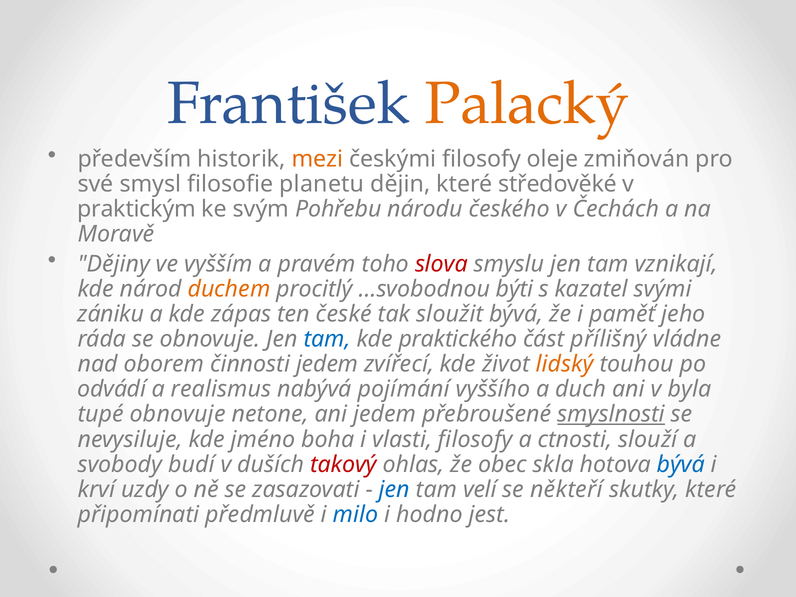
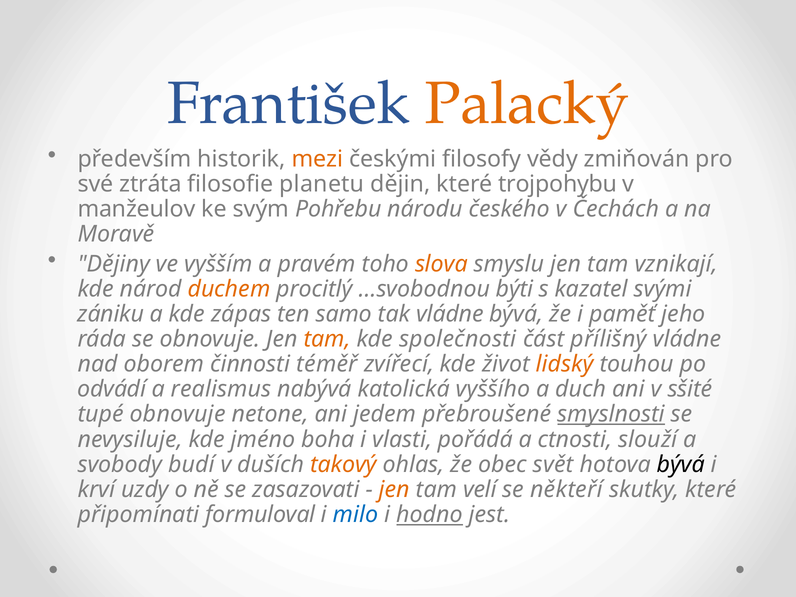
oleje: oleje -> vědy
smysl: smysl -> ztráta
středověké: středověké -> trojpohybu
praktickým: praktickým -> manžeulov
slova colour: red -> orange
české: české -> samo
tak sloužit: sloužit -> vládne
tam at (327, 339) colour: blue -> orange
praktického: praktického -> společnosti
činnosti jedem: jedem -> téměř
pojímání: pojímání -> katolická
byla: byla -> sšité
vlasti filosofy: filosofy -> pořádá
takový colour: red -> orange
skla: skla -> svět
bývá at (681, 464) colour: blue -> black
jen at (394, 490) colour: blue -> orange
předmluvě: předmluvě -> formuloval
hodno underline: none -> present
